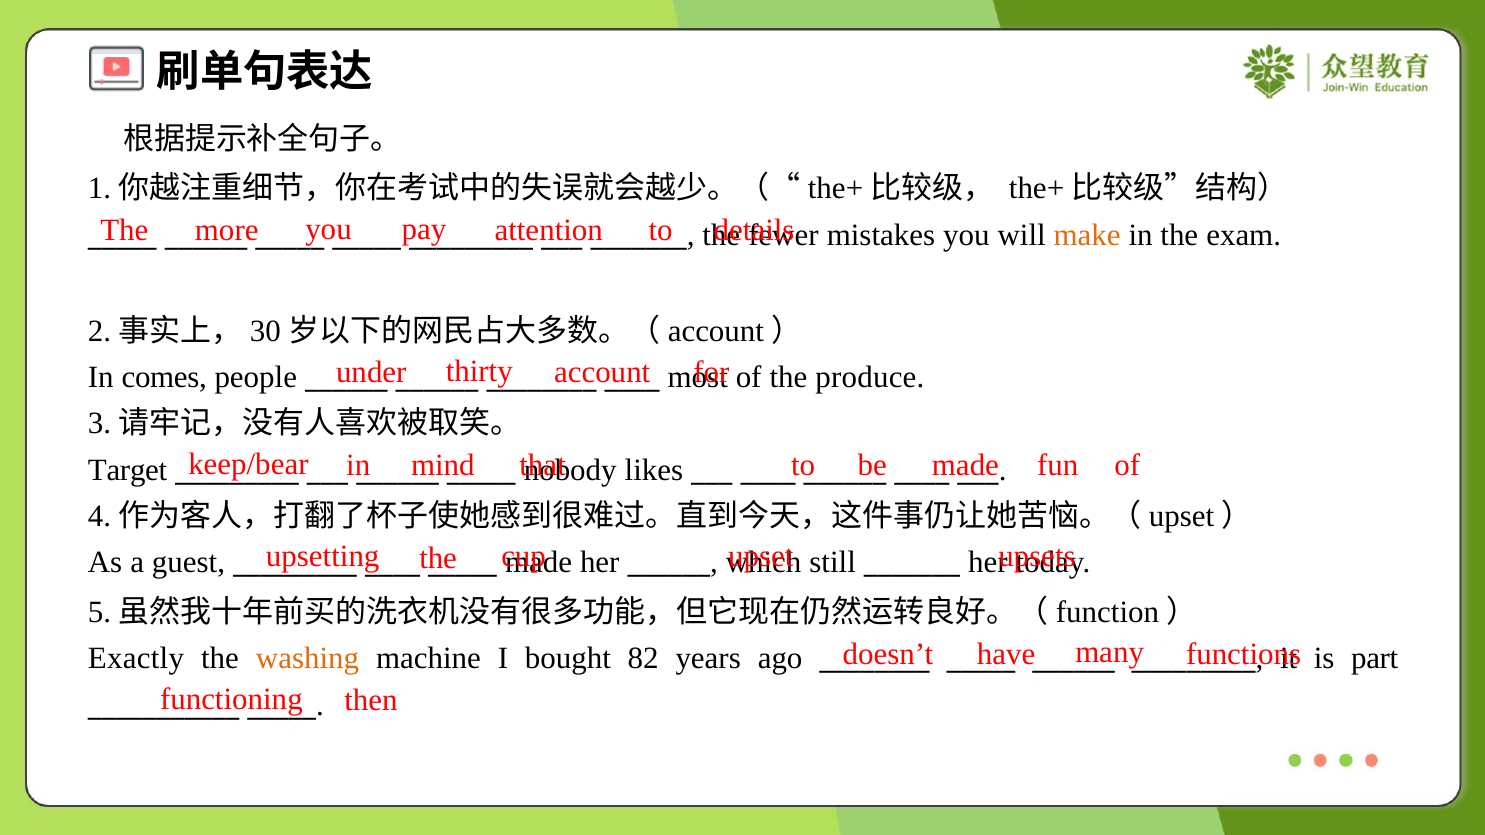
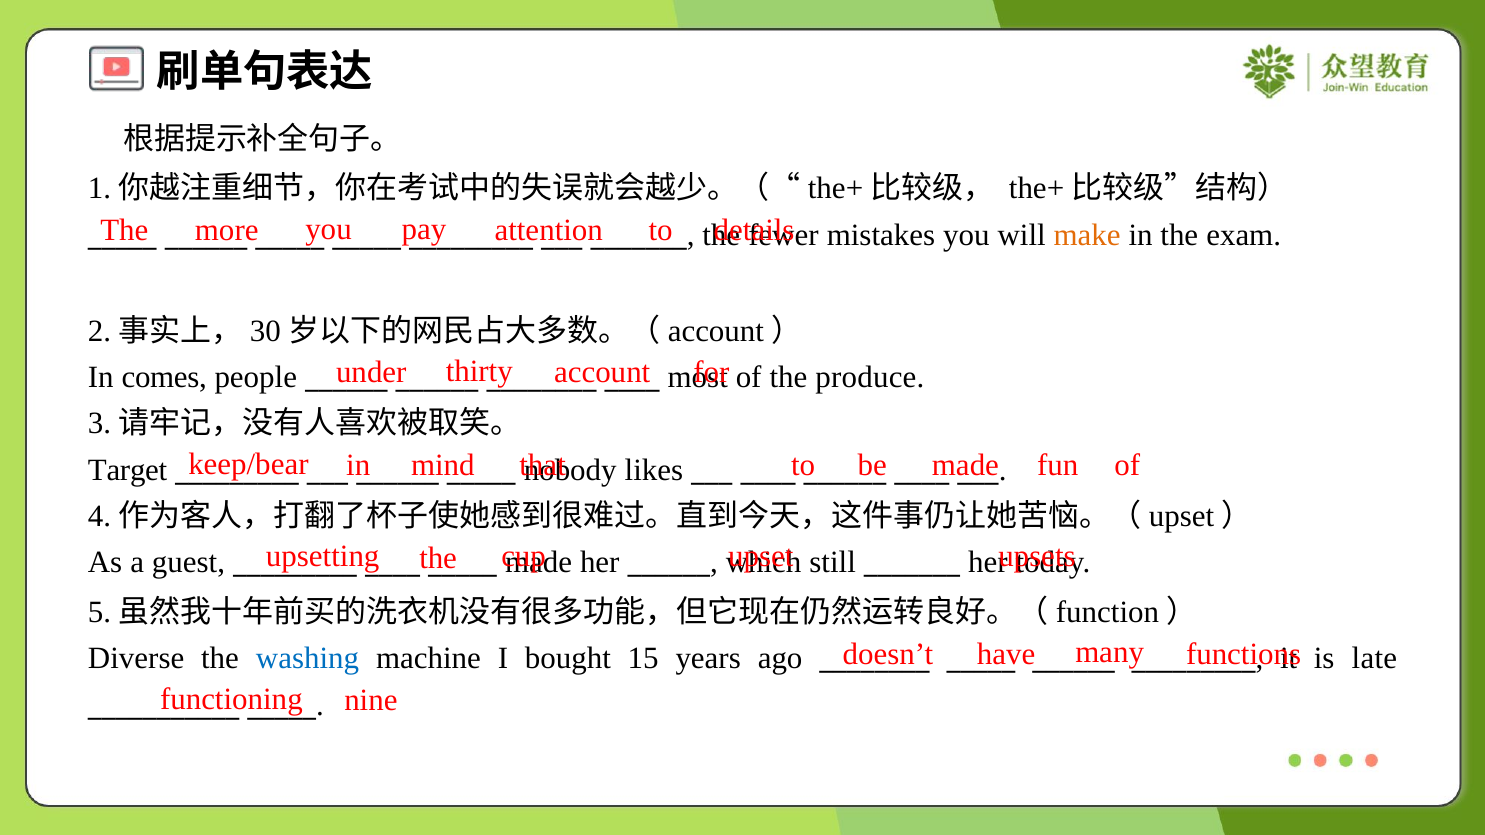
Exactly: Exactly -> Diverse
washing colour: orange -> blue
82: 82 -> 15
part: part -> late
then: then -> nine
